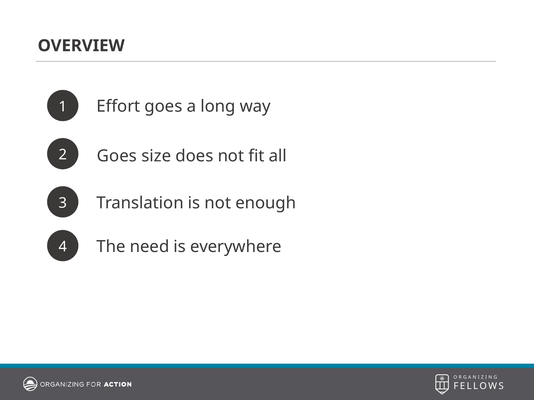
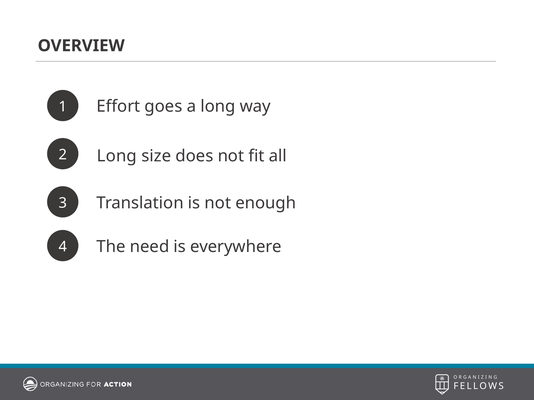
Goes at (117, 156): Goes -> Long
